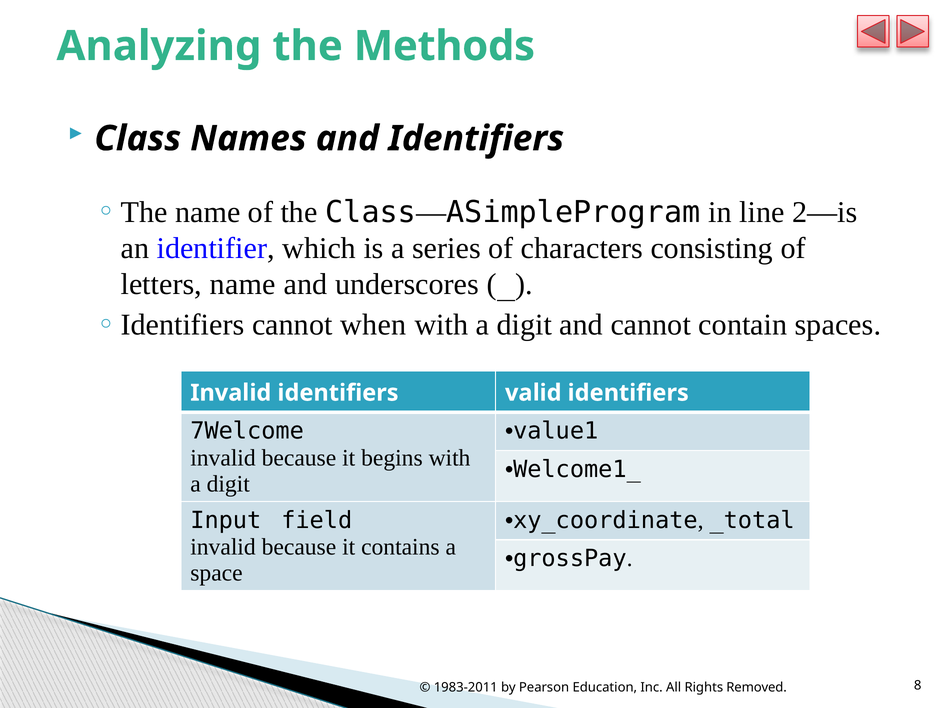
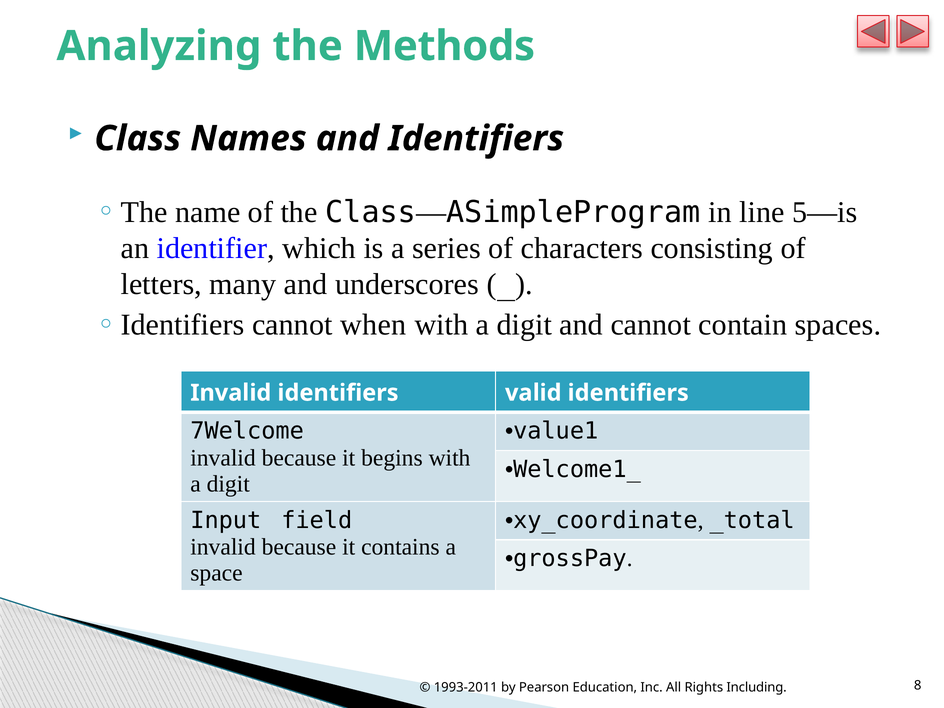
2—is: 2—is -> 5—is
letters name: name -> many
1983-2011: 1983-2011 -> 1993-2011
Removed: Removed -> Including
